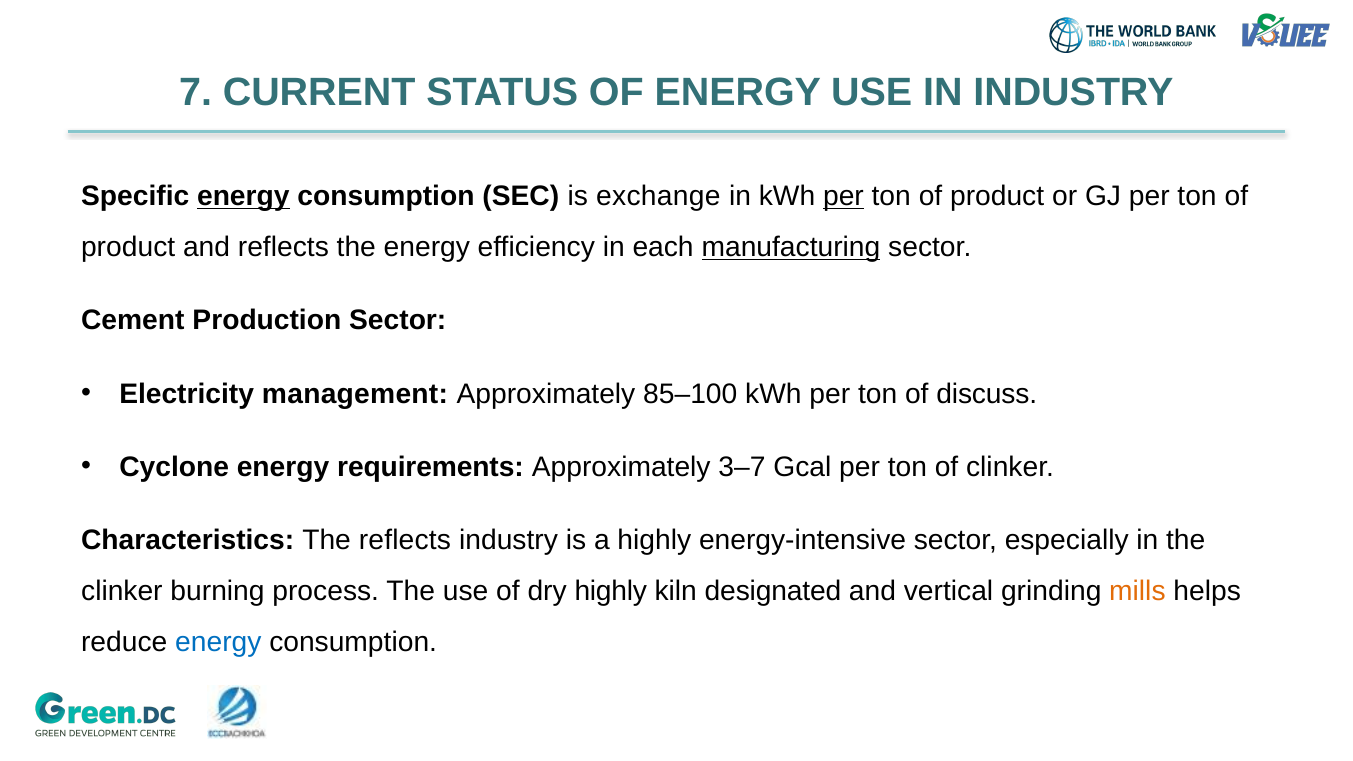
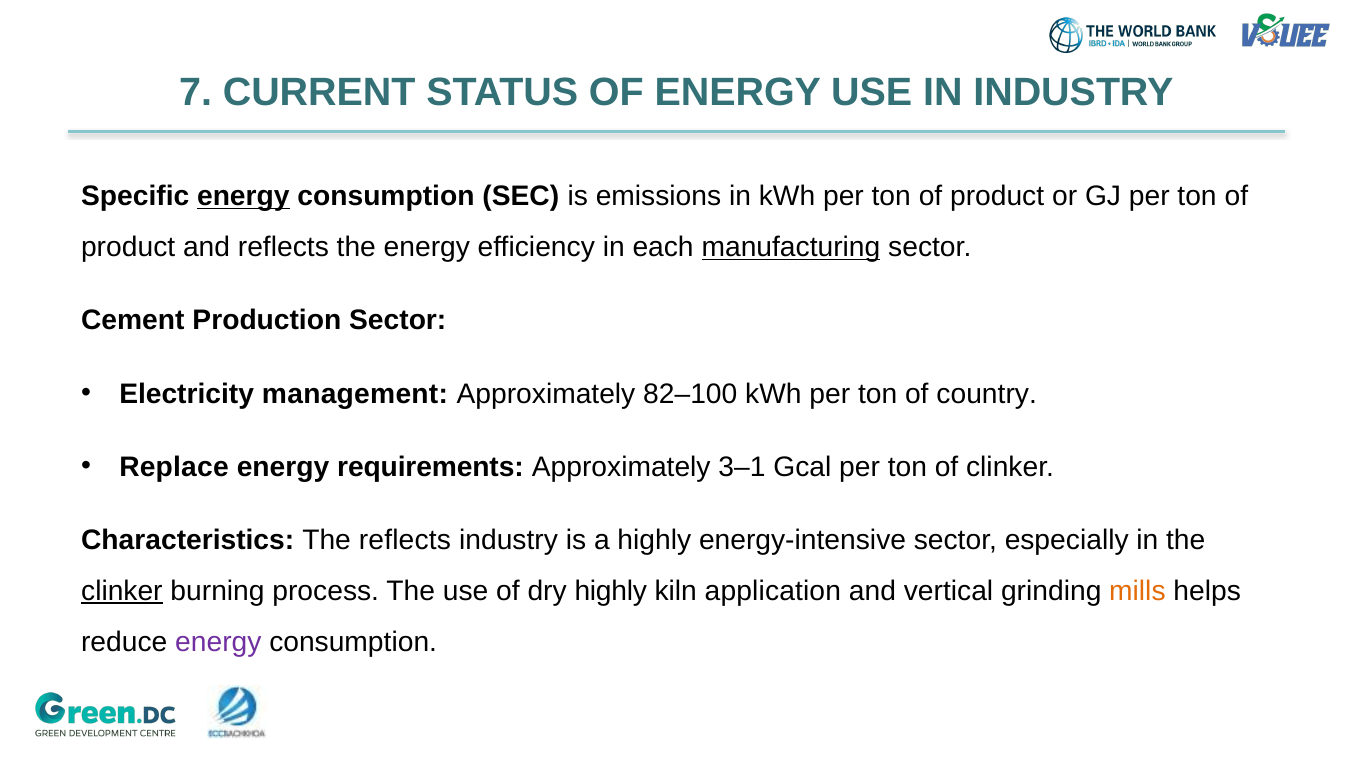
exchange: exchange -> emissions
per at (843, 197) underline: present -> none
85–100: 85–100 -> 82–100
discuss: discuss -> country
Cyclone: Cyclone -> Replace
3–7: 3–7 -> 3–1
clinker at (122, 591) underline: none -> present
designated: designated -> application
energy at (218, 642) colour: blue -> purple
